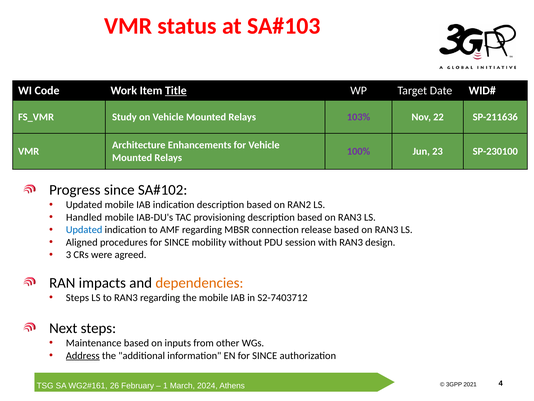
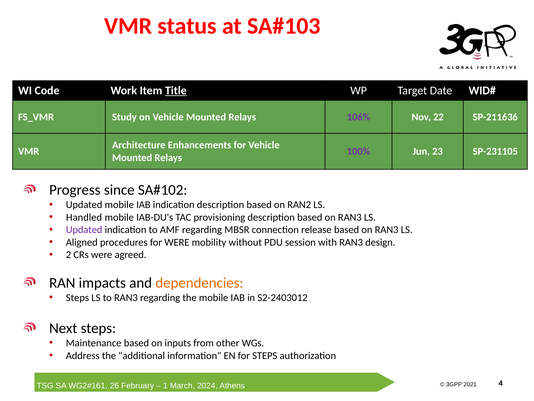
103%: 103% -> 106%
SP-230100: SP-230100 -> SP-231105
Updated at (84, 230) colour: blue -> purple
procedures for SINCE: SINCE -> WERE
3: 3 -> 2
S2-7403712: S2-7403712 -> S2-2403012
Address underline: present -> none
EN for SINCE: SINCE -> STEPS
